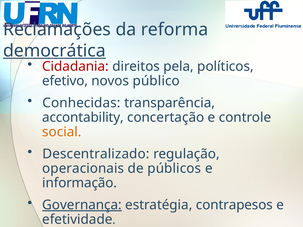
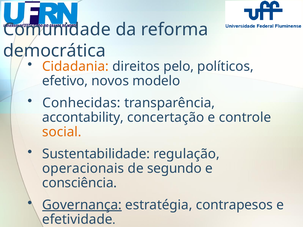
Reclamações: Reclamações -> Comunidade
democrática underline: present -> none
Cidadania colour: red -> orange
pela: pela -> pelo
público: público -> modelo
Descentralizado: Descentralizado -> Sustentabilidade
públicos: públicos -> segundo
informação: informação -> consciência
